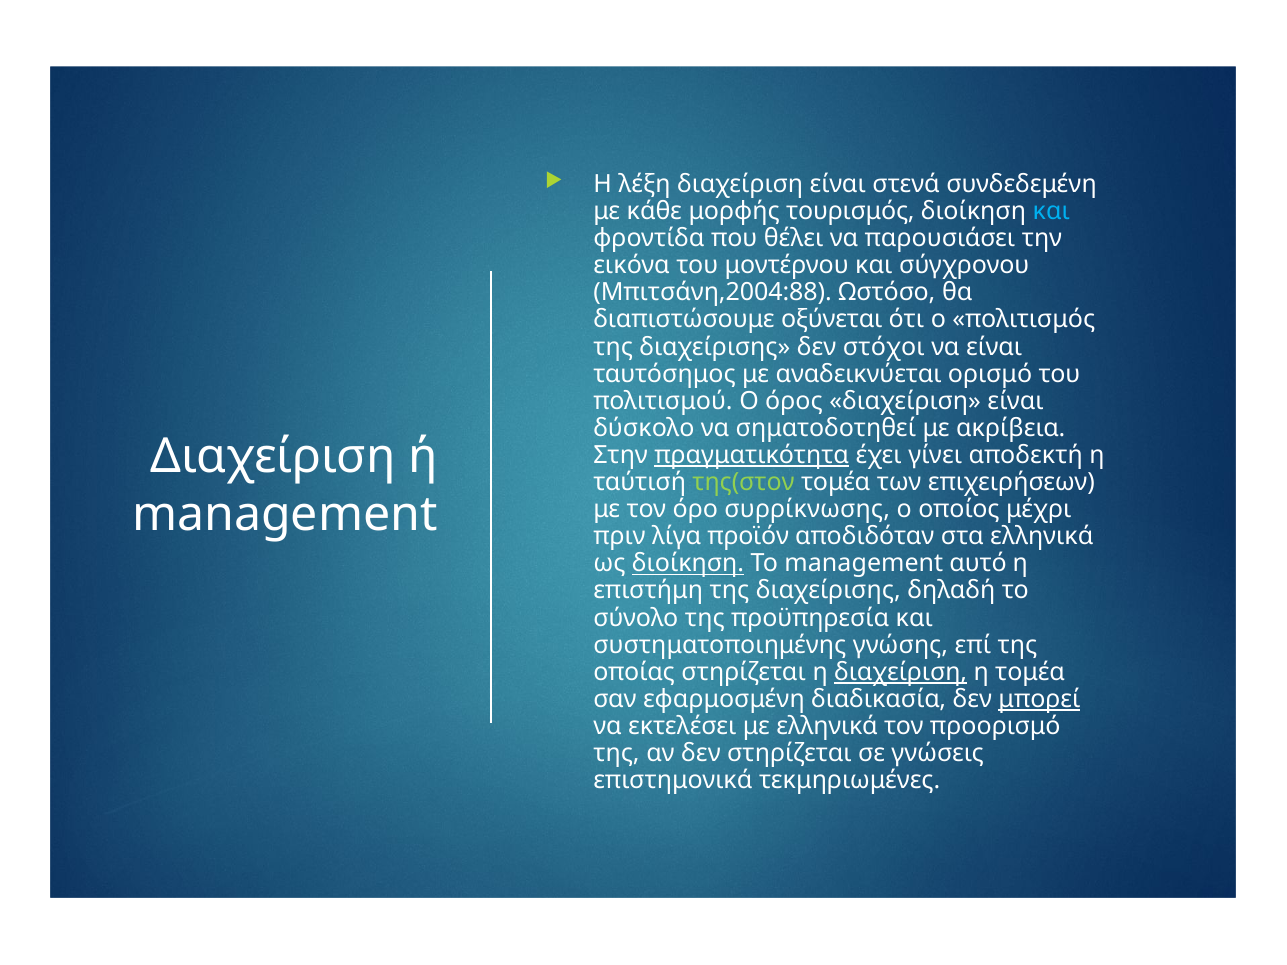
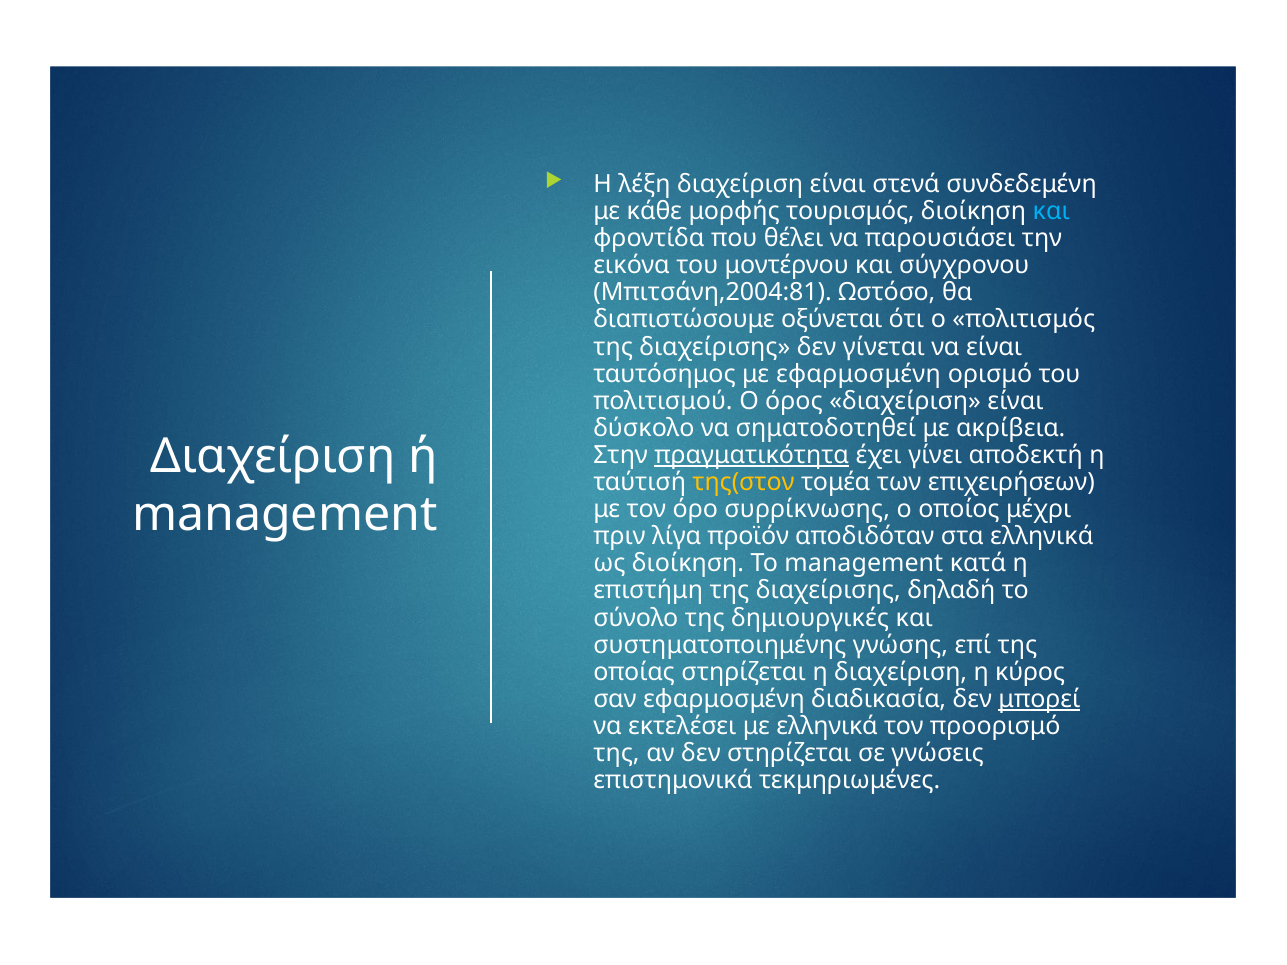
Μπιτσάνη,2004:88: Μπιτσάνη,2004:88 -> Μπιτσάνη,2004:81
στόχοι: στόχοι -> γίνεται
με αναδεικνύεται: αναδεικνύεται -> εφαρμοσμένη
της(στον colour: light green -> yellow
διοίκηση at (688, 564) underline: present -> none
αυτό: αυτό -> κατά
προϋπηρεσία: προϋπηρεσία -> δημιουργικές
διαχείριση at (901, 672) underline: present -> none
η τομέα: τομέα -> κύρος
